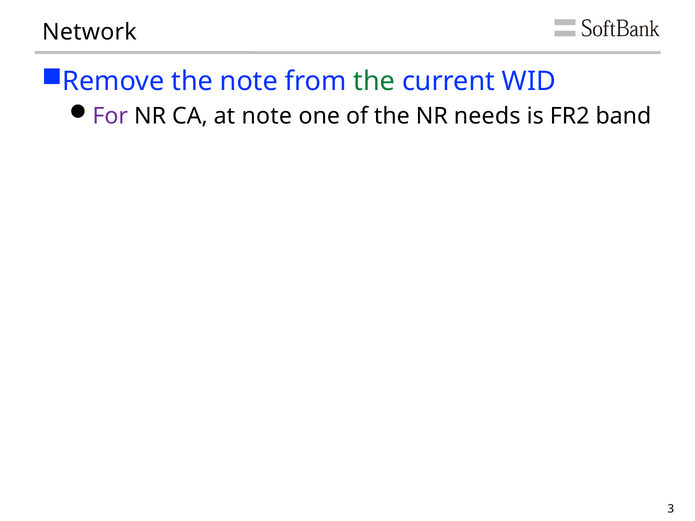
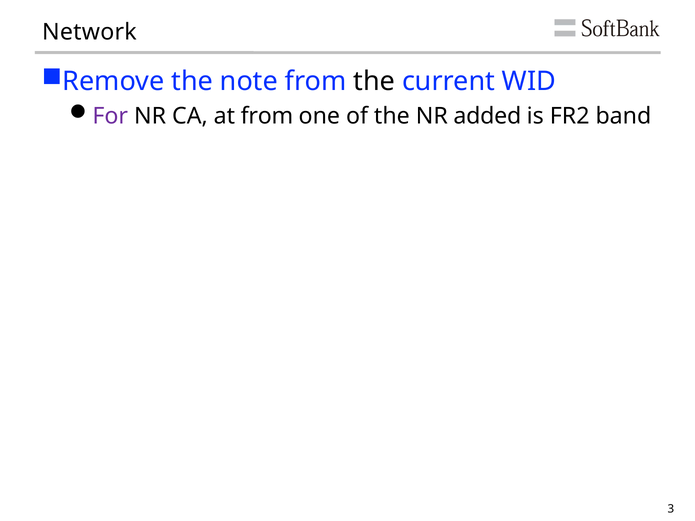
the at (374, 82) colour: green -> black
at note: note -> from
needs: needs -> added
